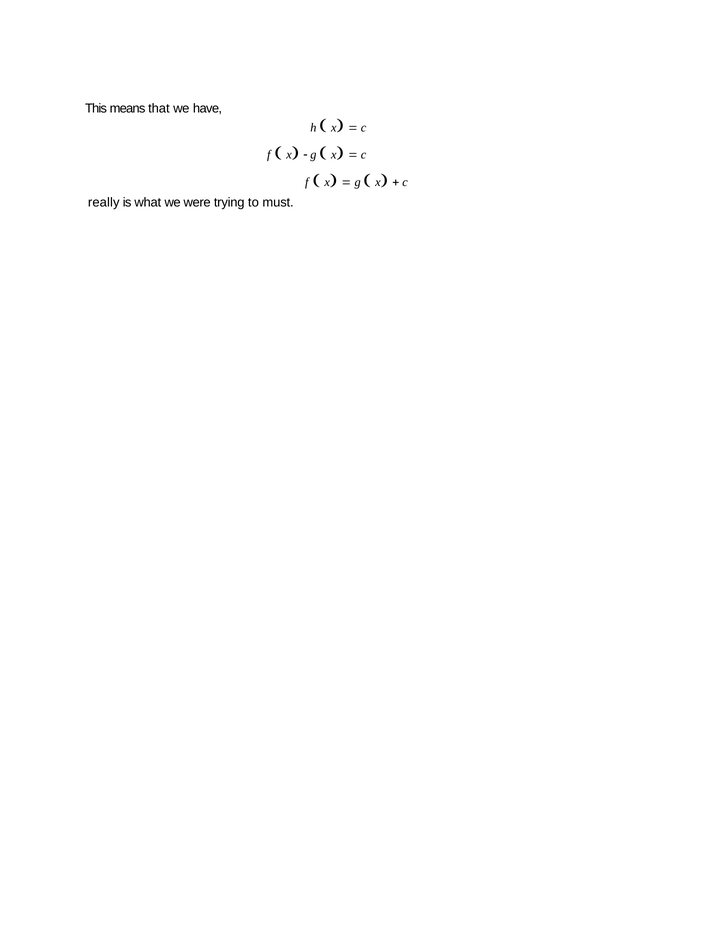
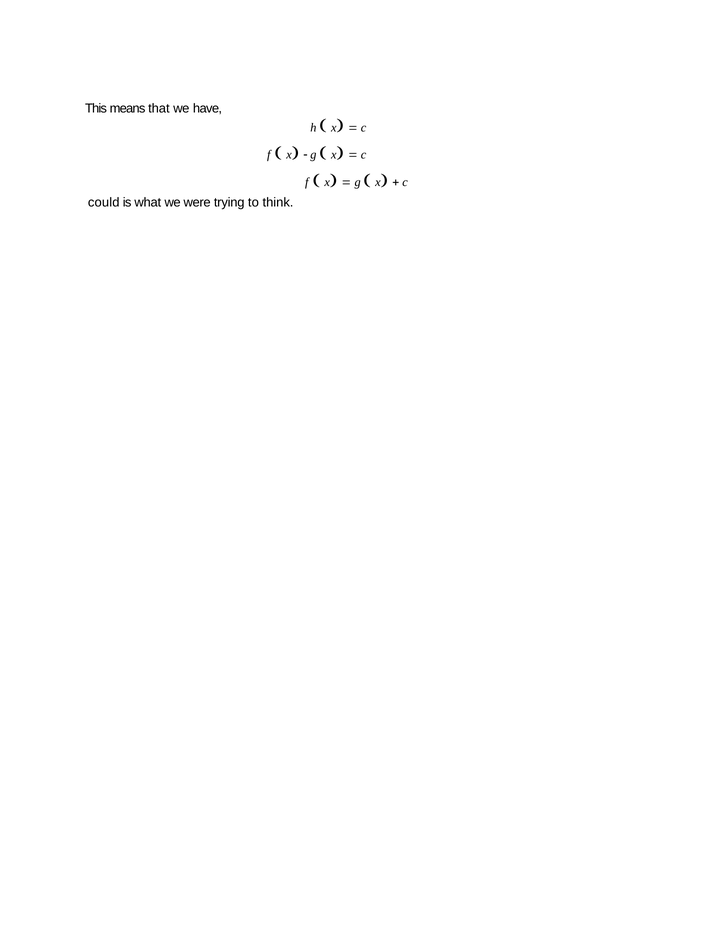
really: really -> could
must: must -> think
